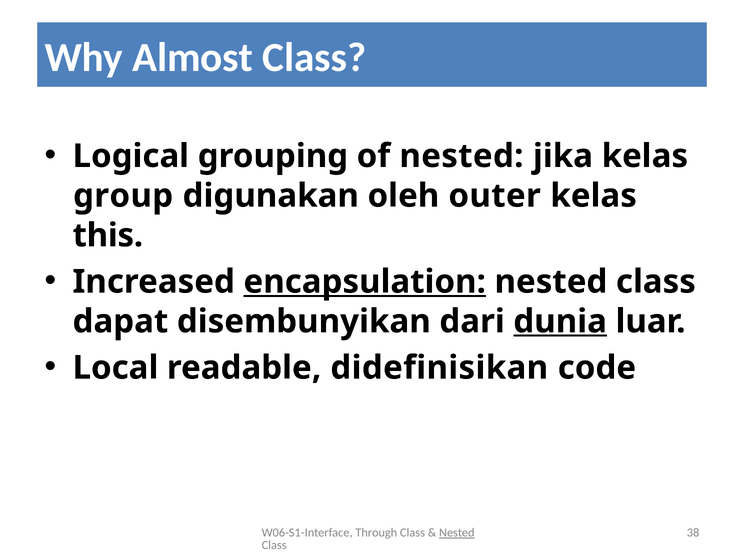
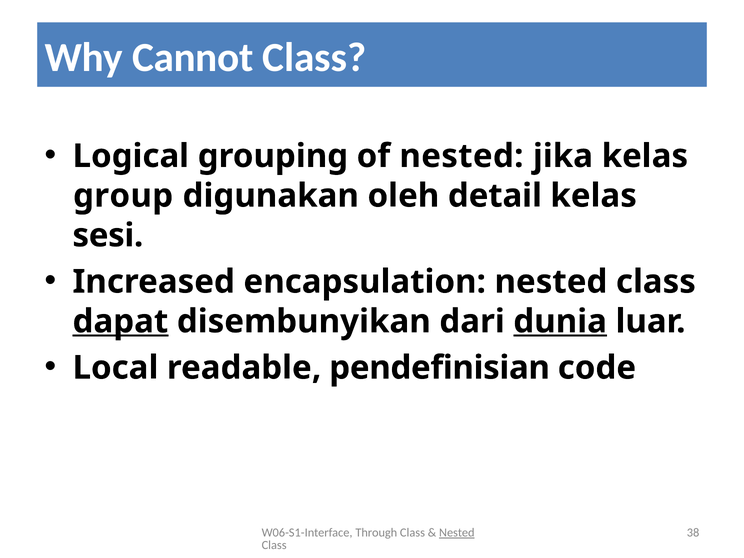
Almost: Almost -> Cannot
outer: outer -> detail
this: this -> sesi
encapsulation underline: present -> none
dapat underline: none -> present
didefinisikan: didefinisikan -> pendefinisian
